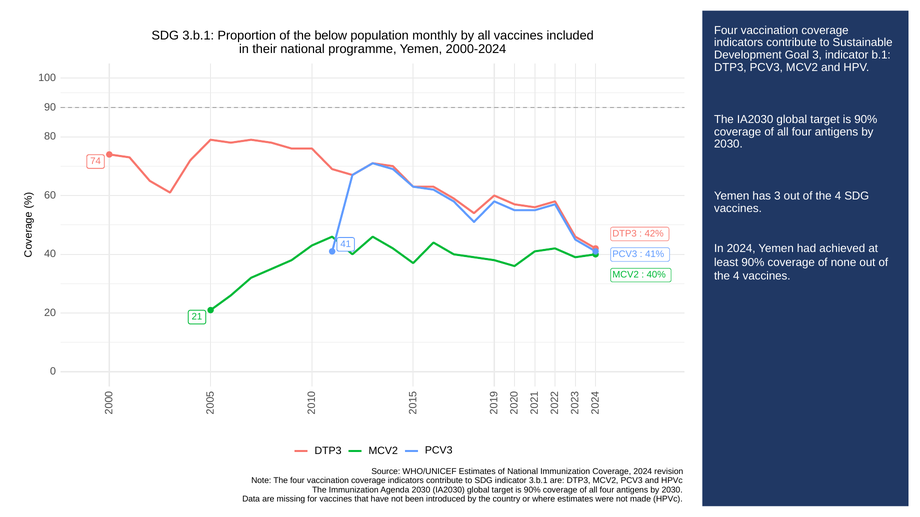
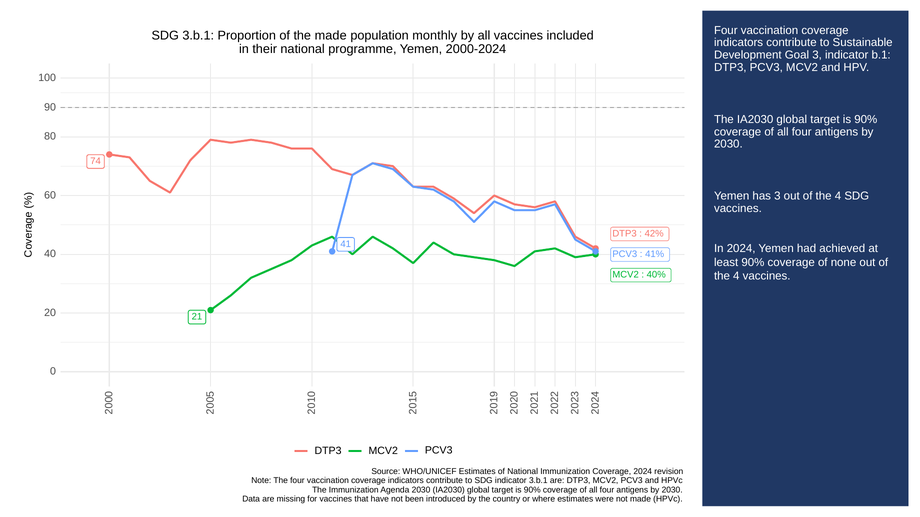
the below: below -> made
